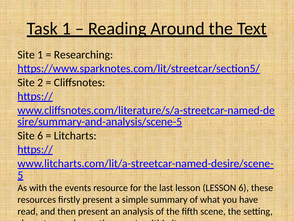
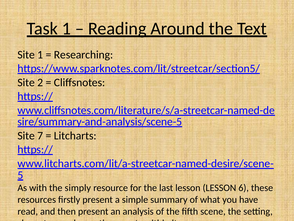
Site 6: 6 -> 7
the events: events -> simply
